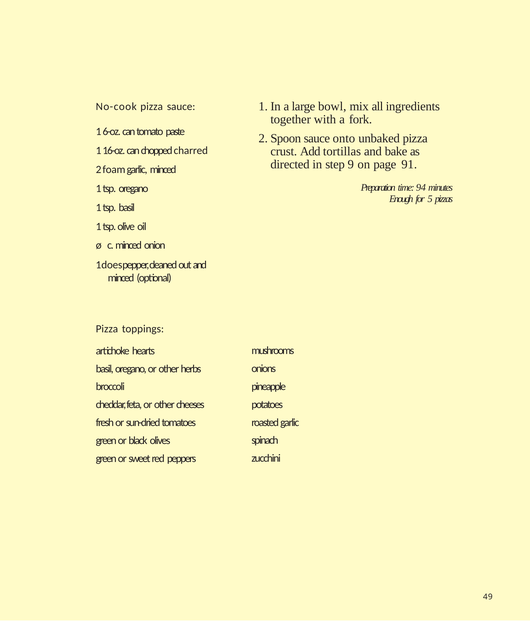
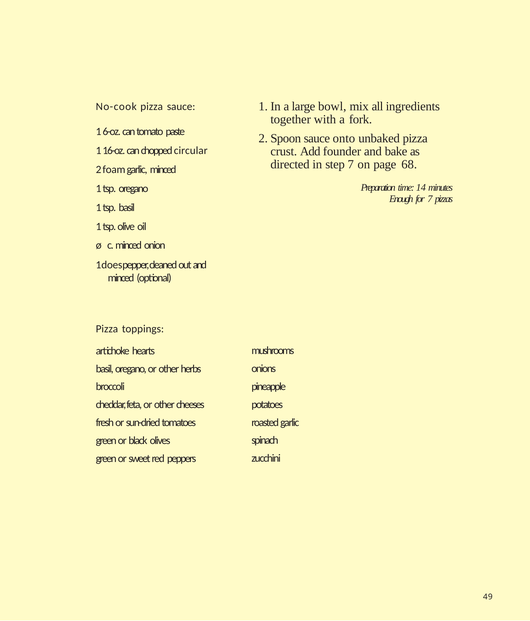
tortillas: tortillas -> founder
charred: charred -> circular
step 9: 9 -> 7
91: 91 -> 68
94: 94 -> 14
for 5: 5 -> 7
